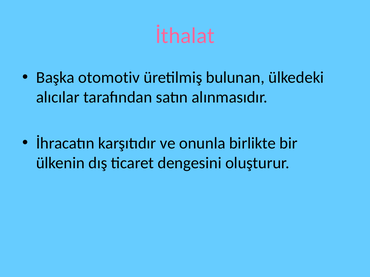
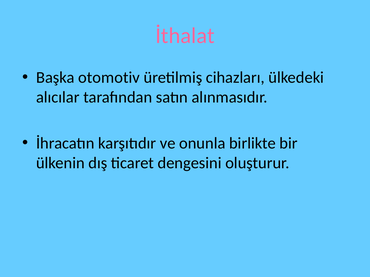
bulunan: bulunan -> cihazları
